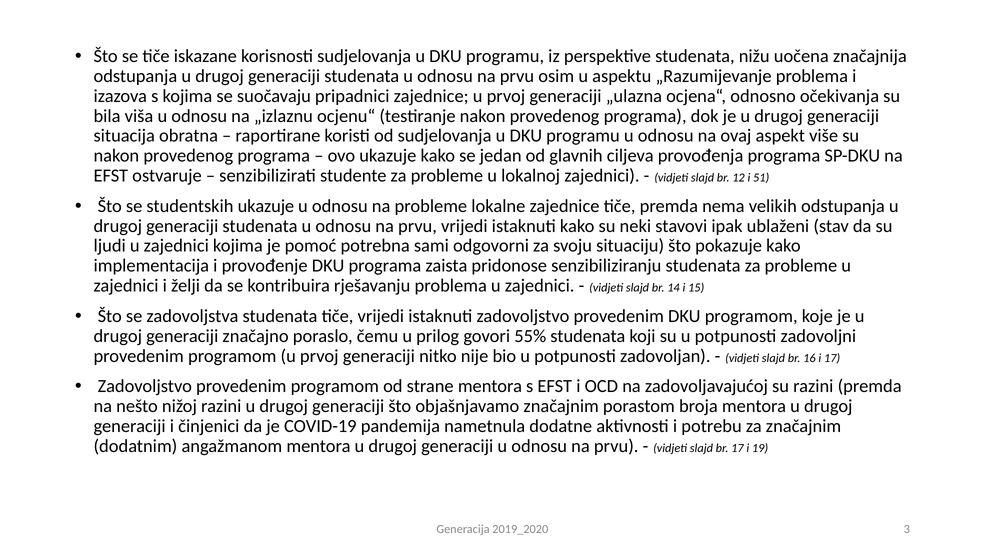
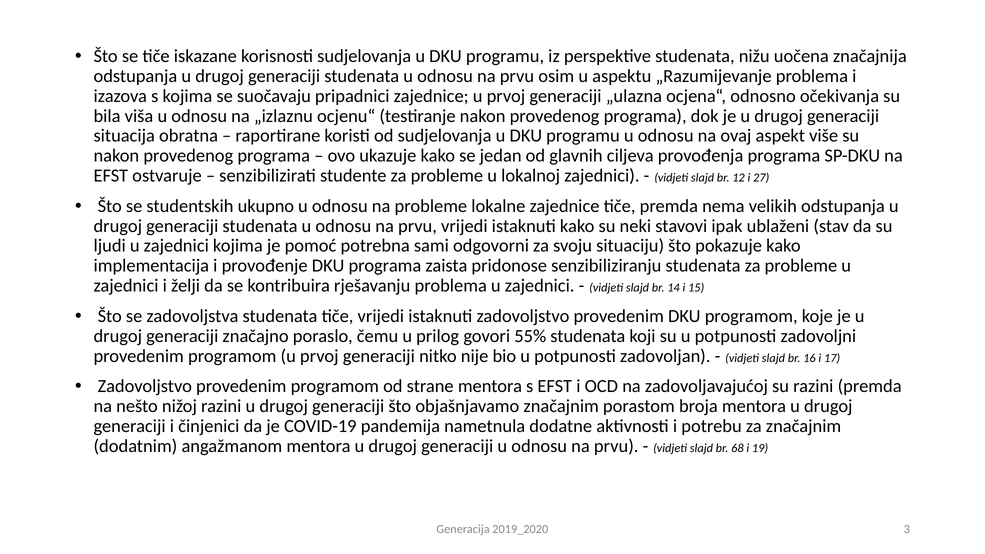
51: 51 -> 27
studentskih ukazuje: ukazuje -> ukupno
br 17: 17 -> 68
